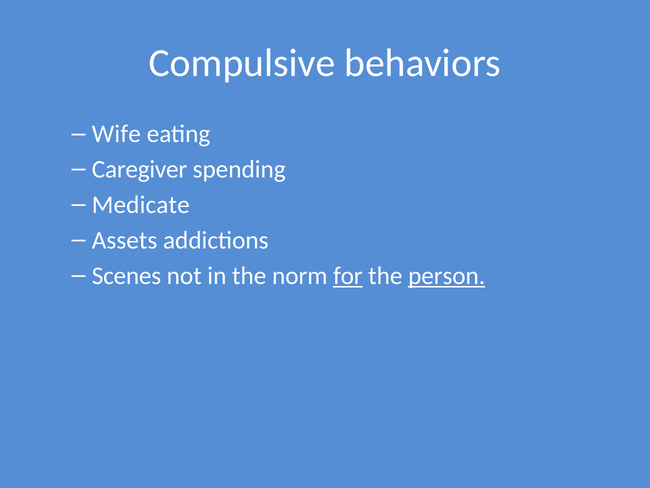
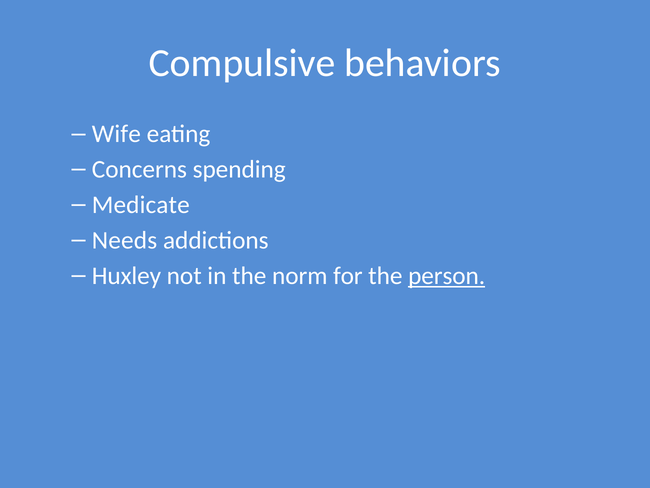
Caregiver: Caregiver -> Concerns
Assets: Assets -> Needs
Scenes: Scenes -> Huxley
for underline: present -> none
